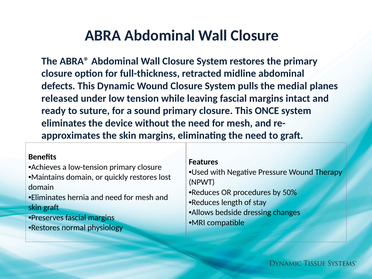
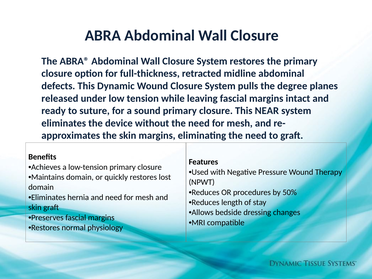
medial: medial -> degree
ONCE: ONCE -> NEAR
